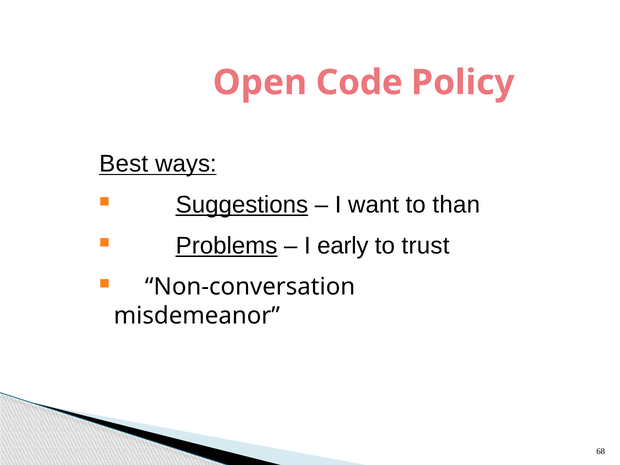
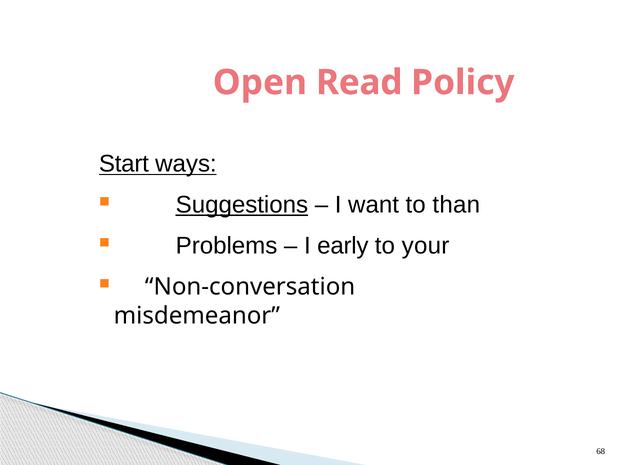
Code: Code -> Read
Best: Best -> Start
Problems underline: present -> none
trust: trust -> your
